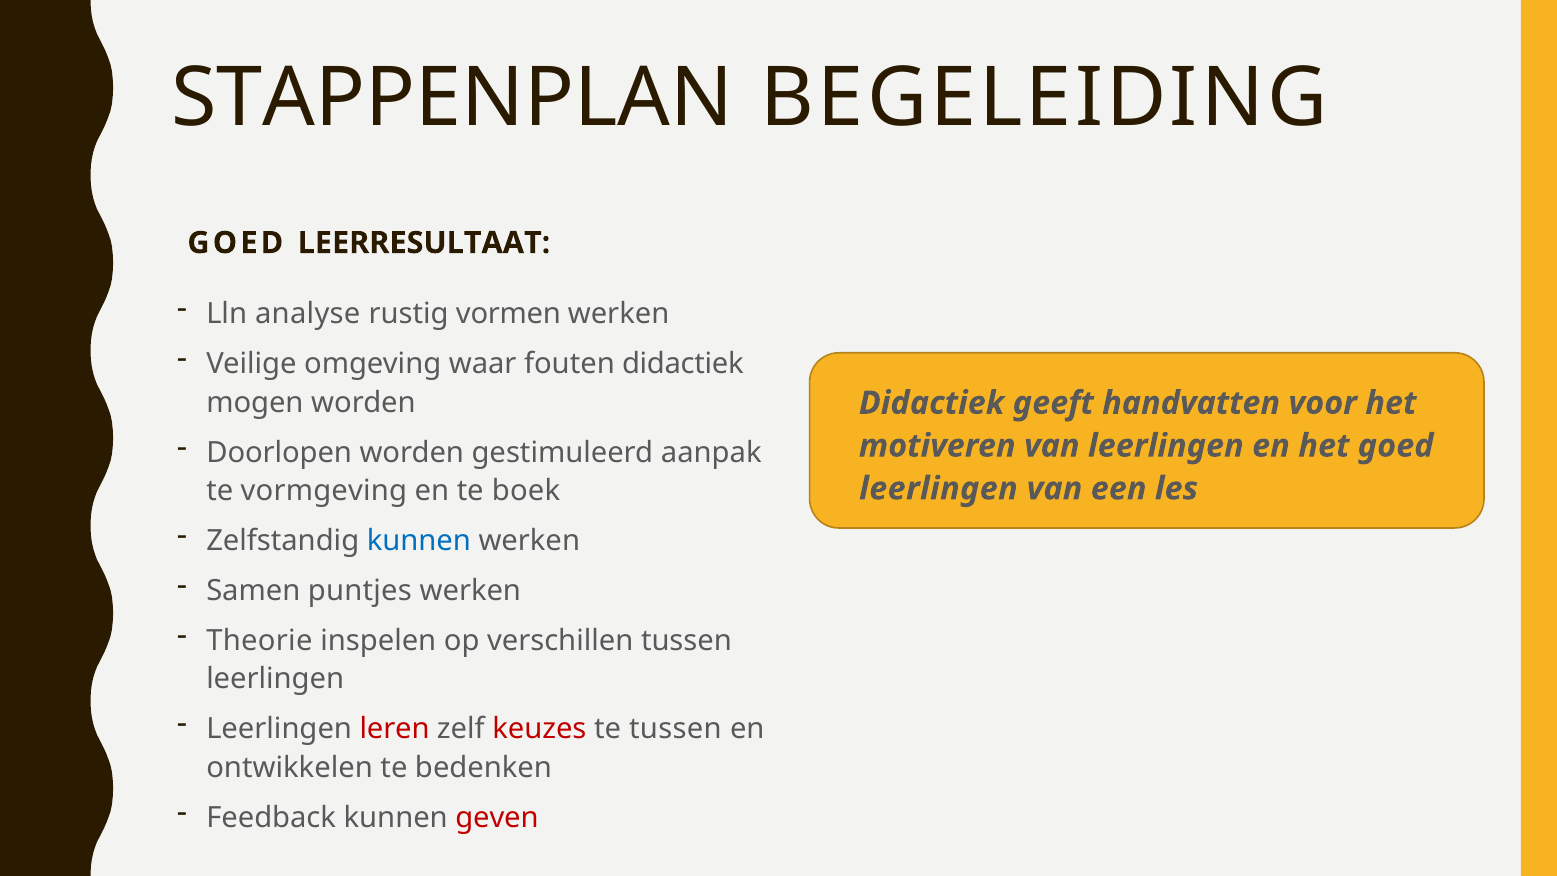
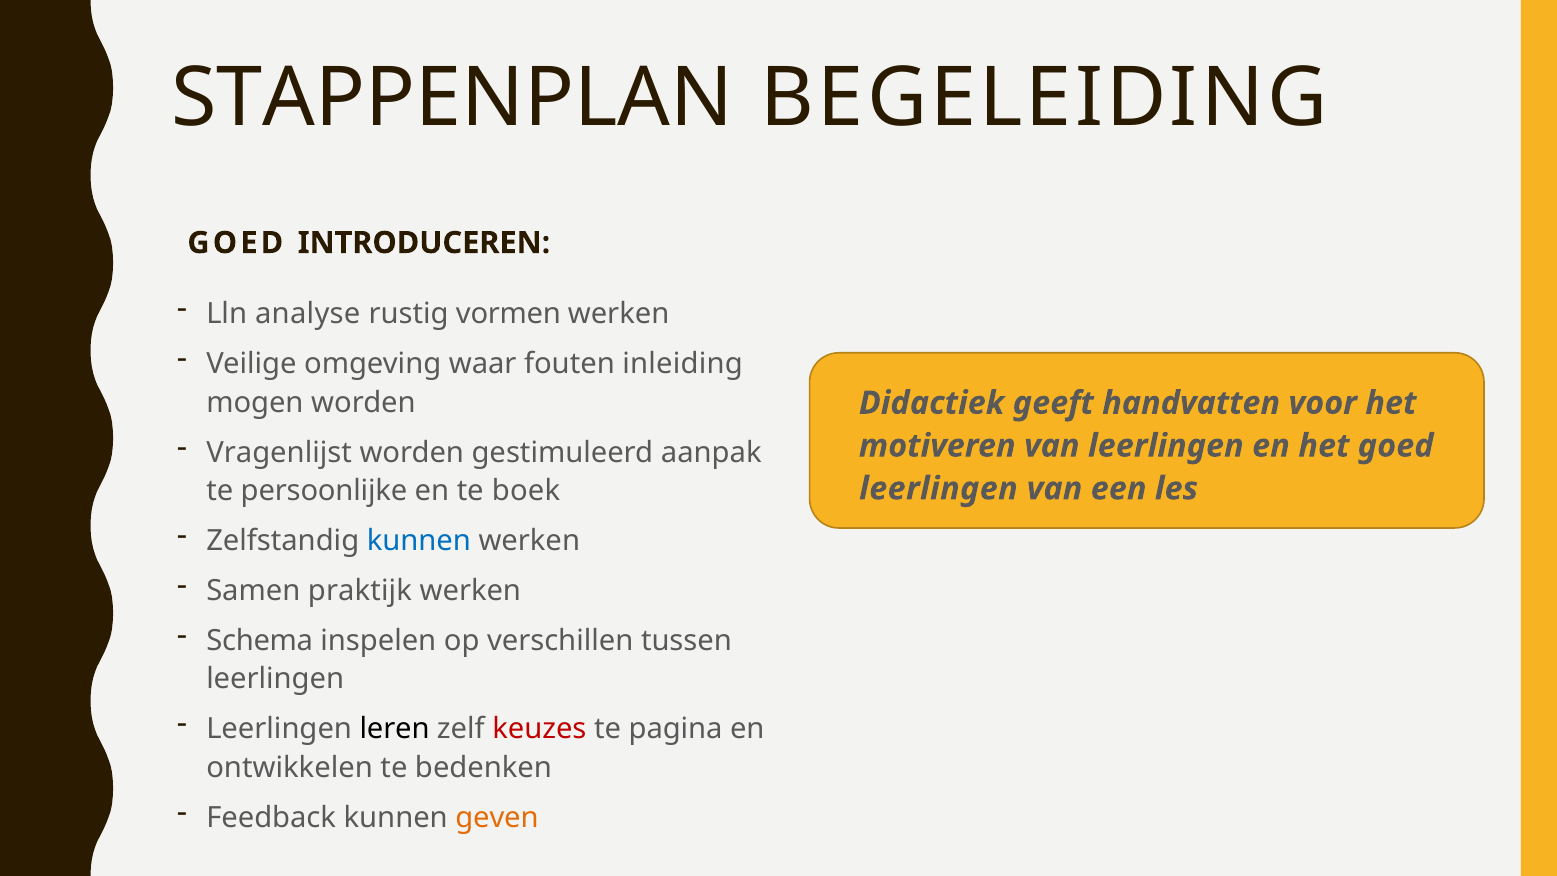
LEERRESULTAAT: LEERRESULTAAT -> INTRODUCEREN
fouten didactiek: didactiek -> inleiding
Doorlopen: Doorlopen -> Vragenlijst
vormgeving: vormgeving -> persoonlijke
puntjes: puntjes -> praktijk
Theorie: Theorie -> Schema
leren colour: red -> black
te tussen: tussen -> pagina
geven colour: red -> orange
